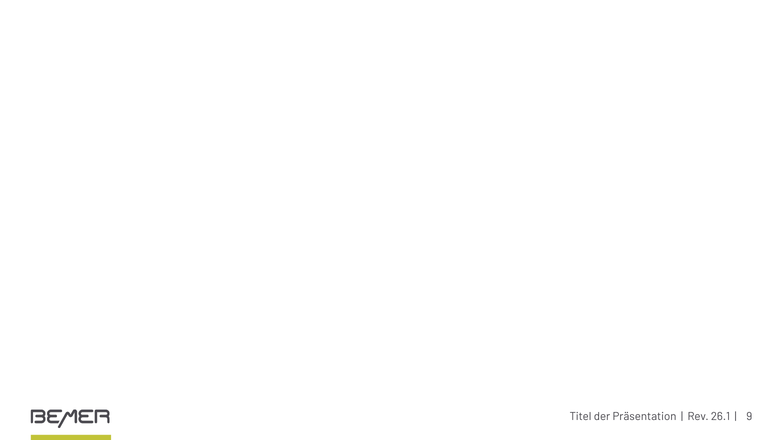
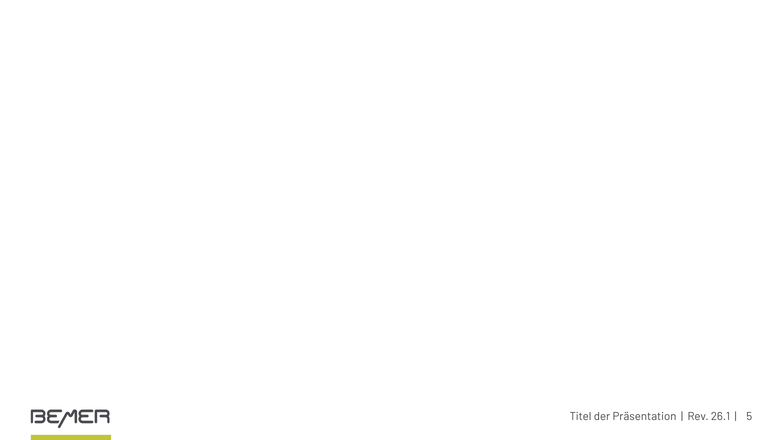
9: 9 -> 5
